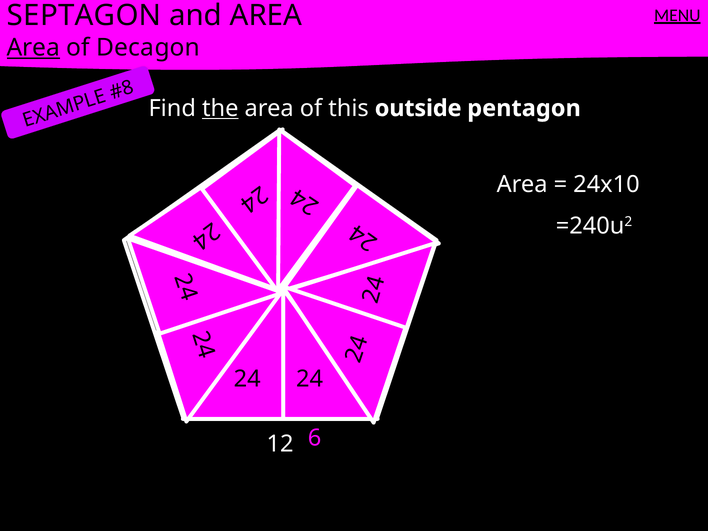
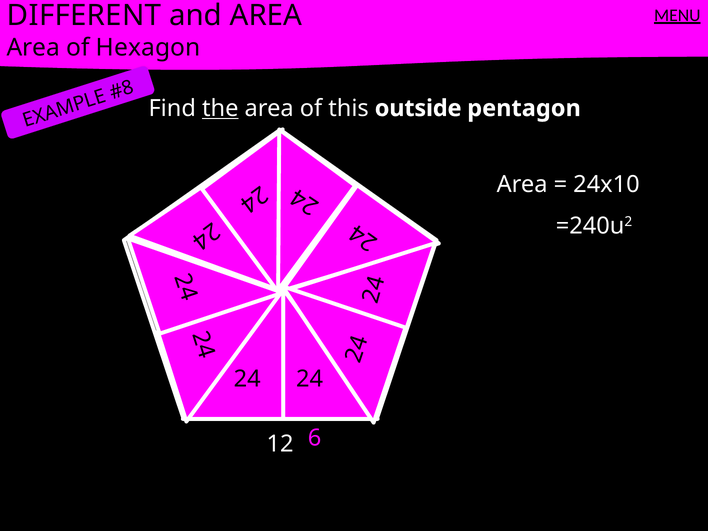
SEPTAGON: SEPTAGON -> DIFFERENT
Area at (33, 48) underline: present -> none
Decagon: Decagon -> Hexagon
